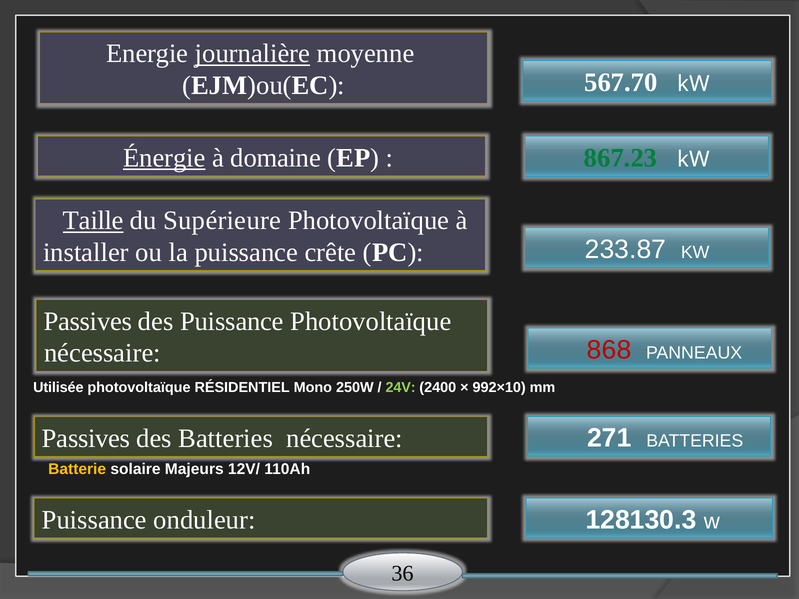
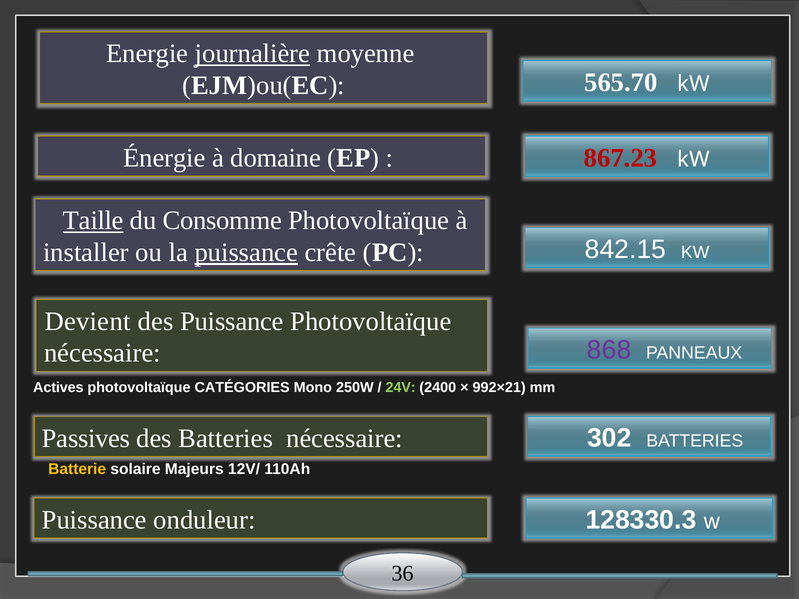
567.70: 567.70 -> 565.70
Énergie underline: present -> none
867.23 colour: green -> red
Supérieure: Supérieure -> Consomme
puissance at (246, 253) underline: none -> present
233.87: 233.87 -> 842.15
Passives at (88, 321): Passives -> Devient
868 colour: red -> purple
Utilisée: Utilisée -> Actives
RÉSIDENTIEL: RÉSIDENTIEL -> CATÉGORIES
992×10: 992×10 -> 992×21
271: 271 -> 302
128130.3: 128130.3 -> 128330.3
